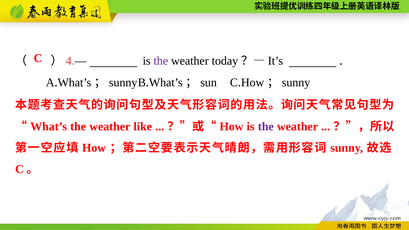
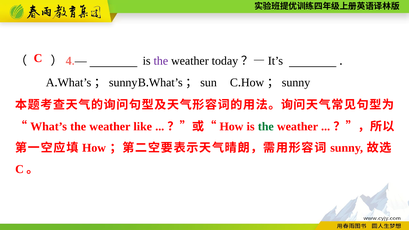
the at (266, 126) colour: purple -> green
